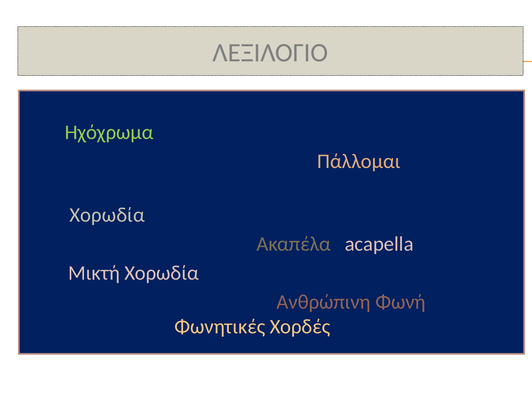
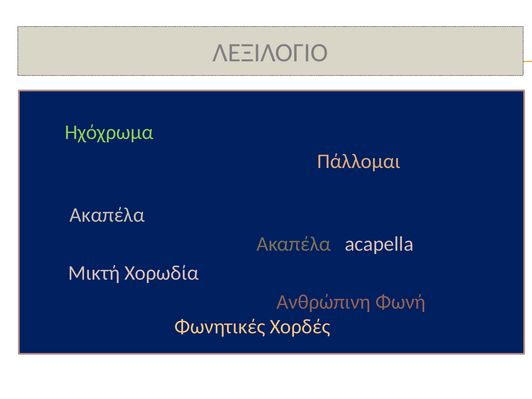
Χορωδία at (107, 215): Χορωδία -> Ακαπέλα
